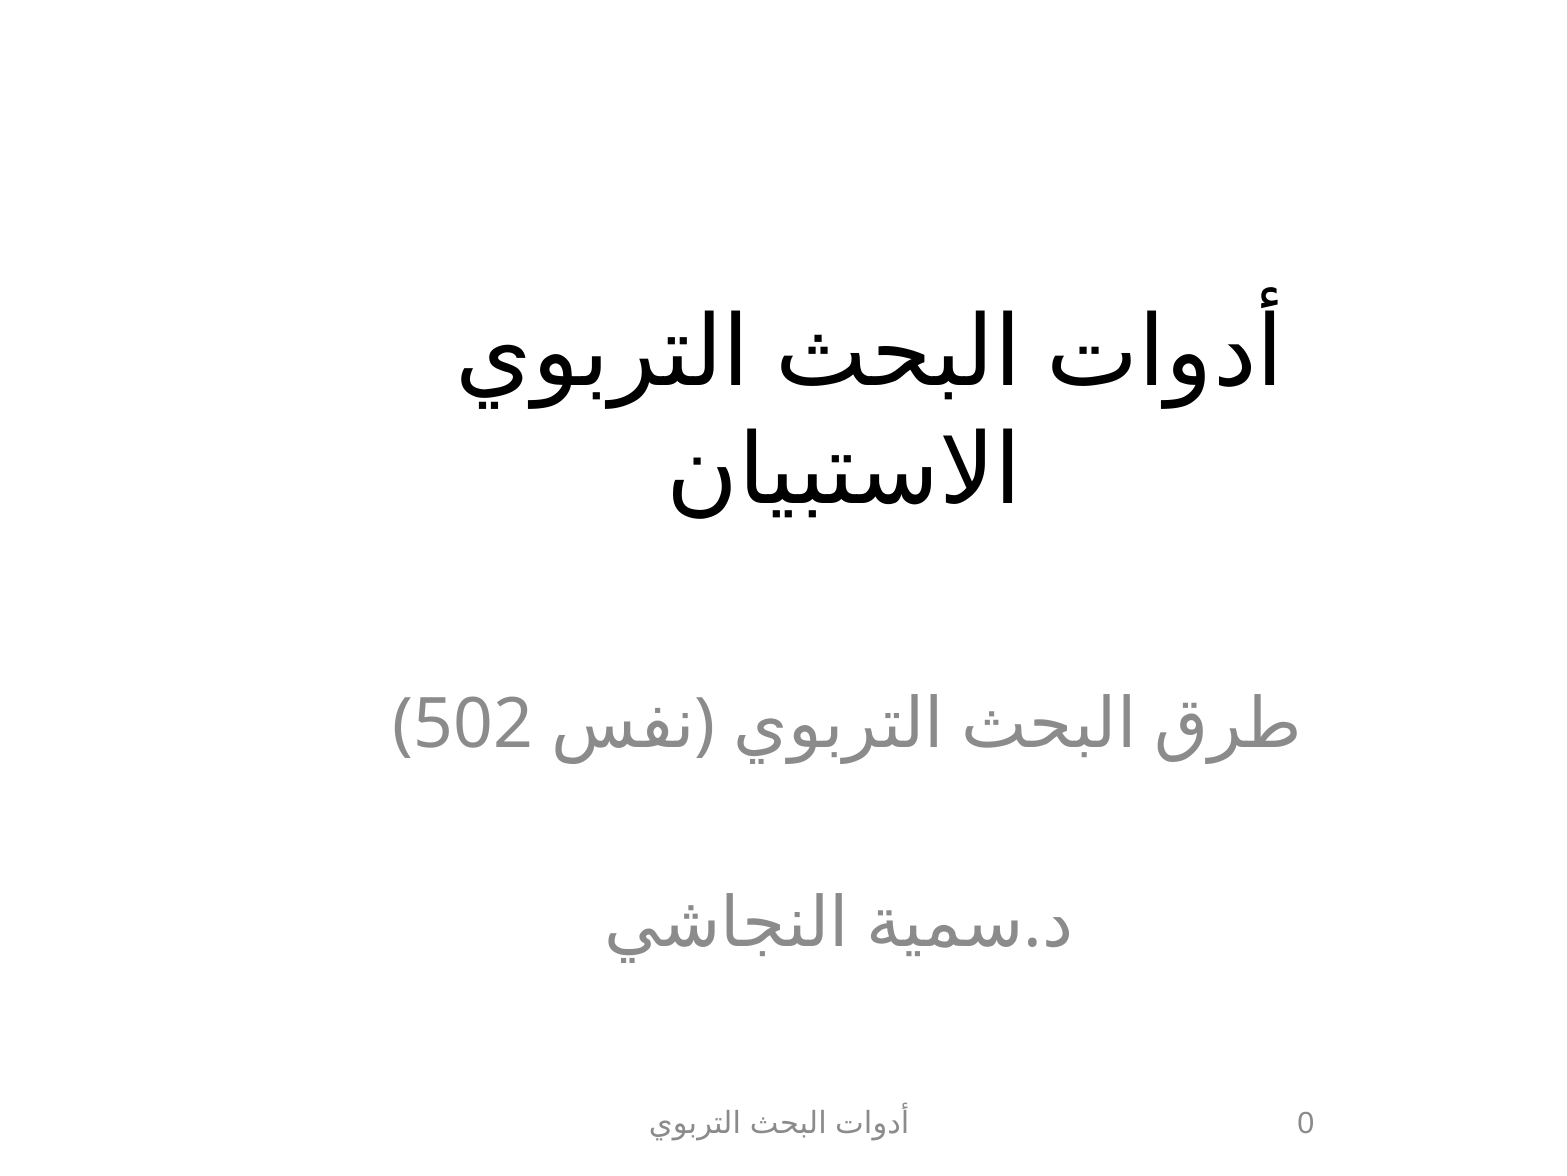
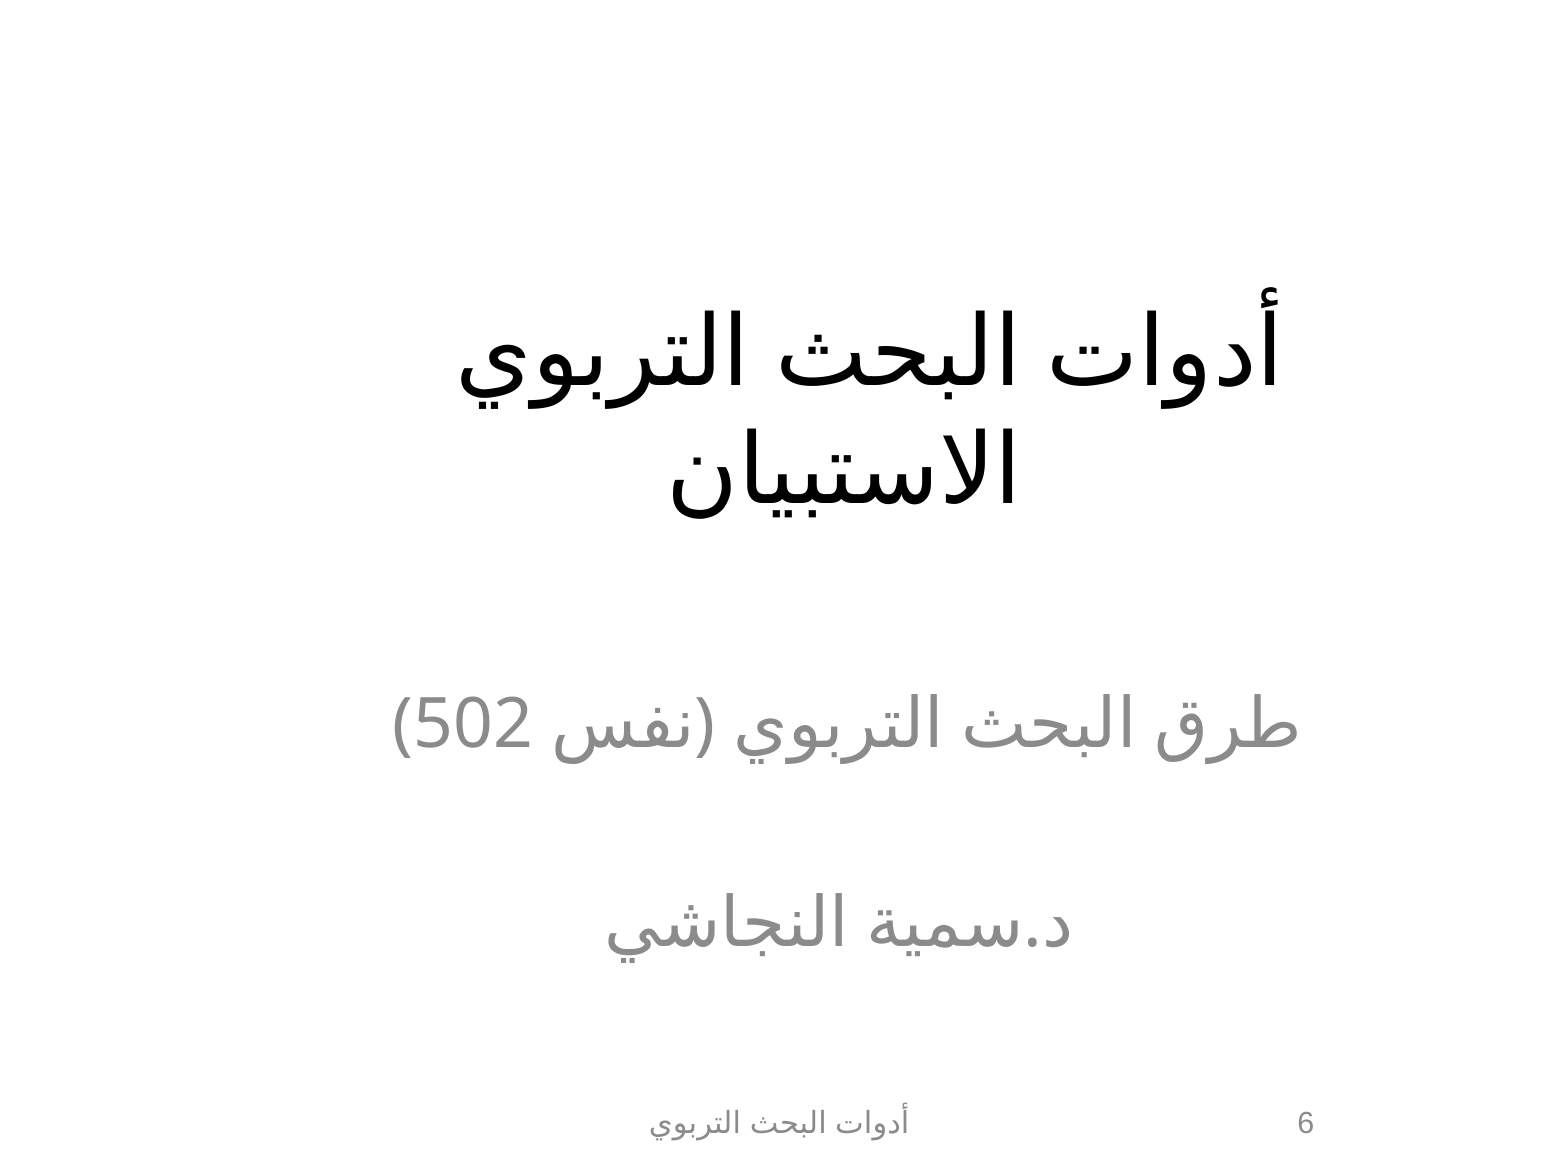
0: 0 -> 6
